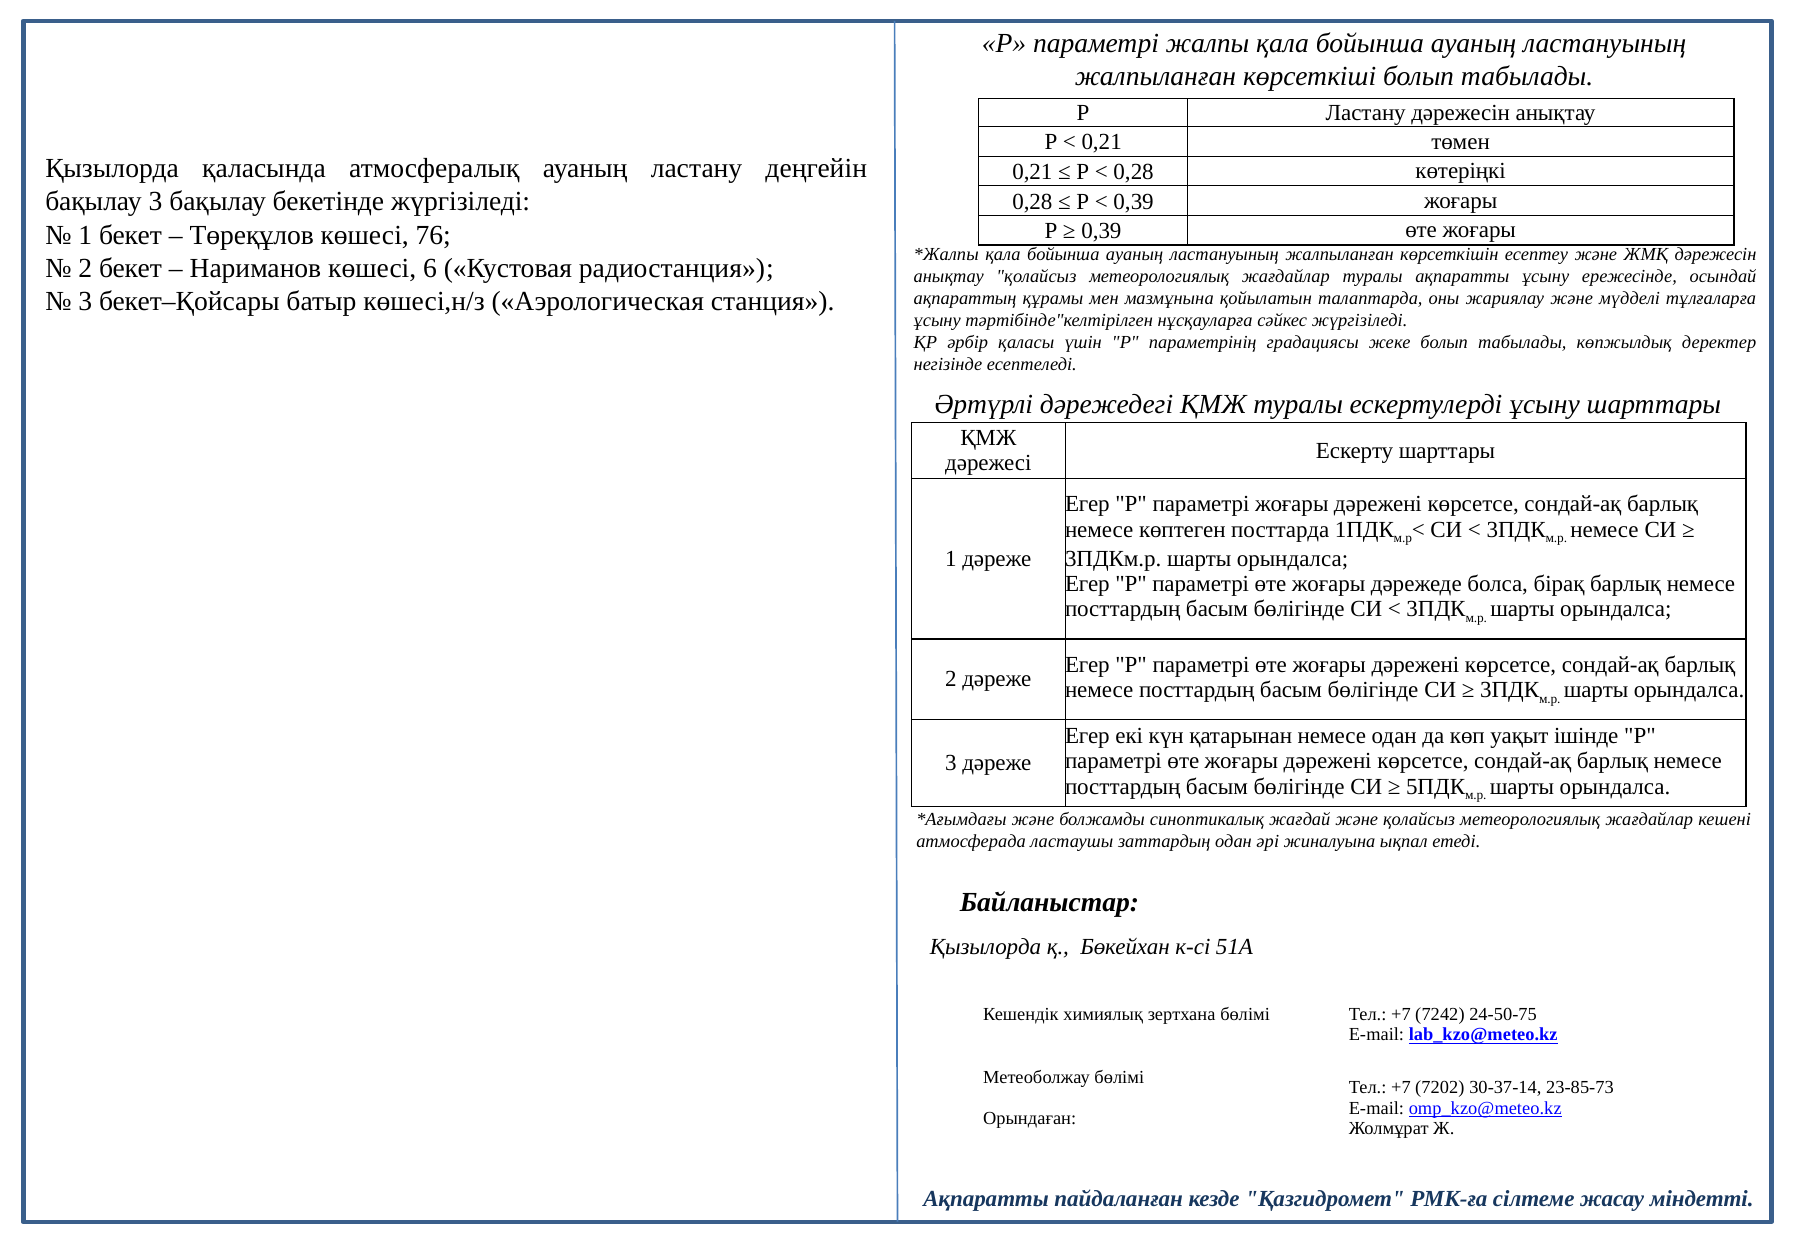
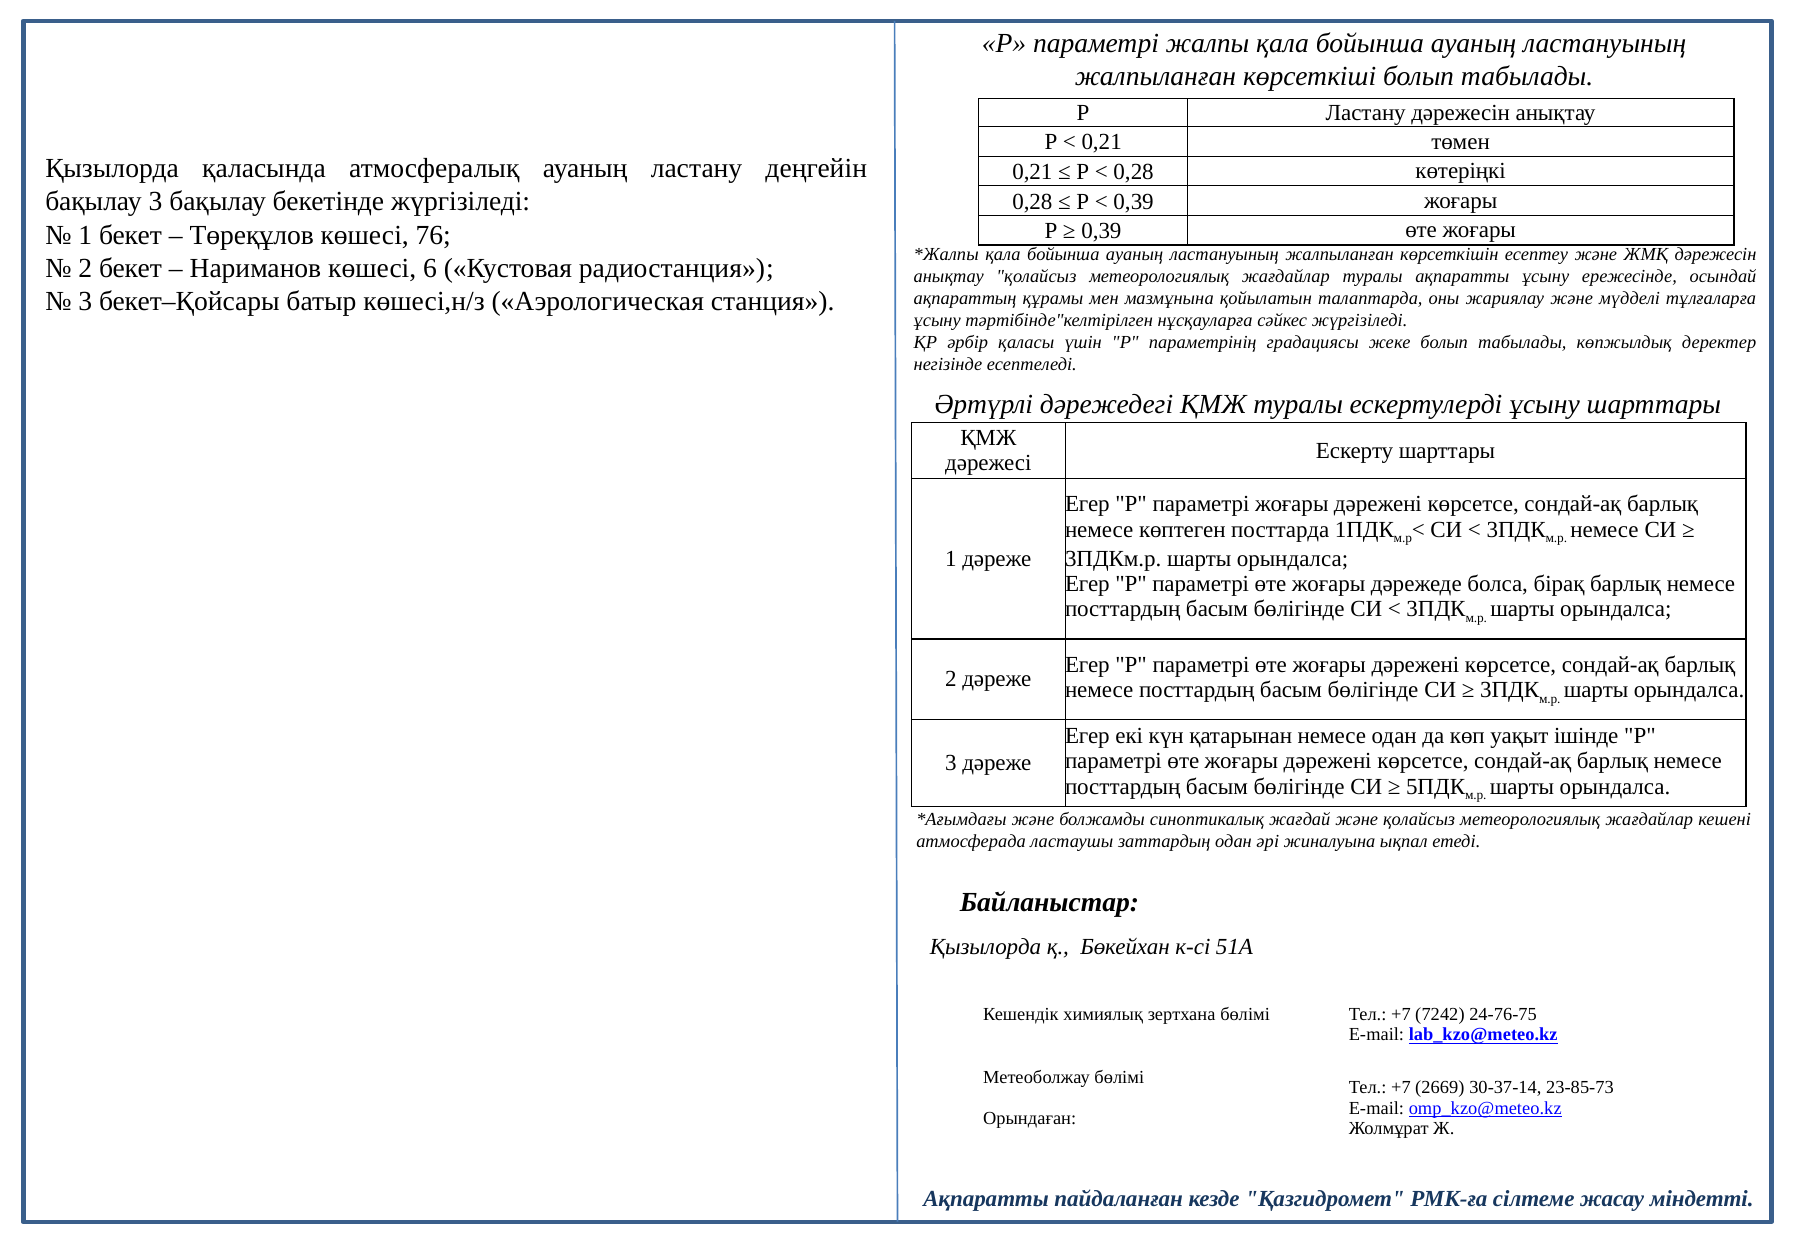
24-50-75: 24-50-75 -> 24-76-75
7202: 7202 -> 2669
